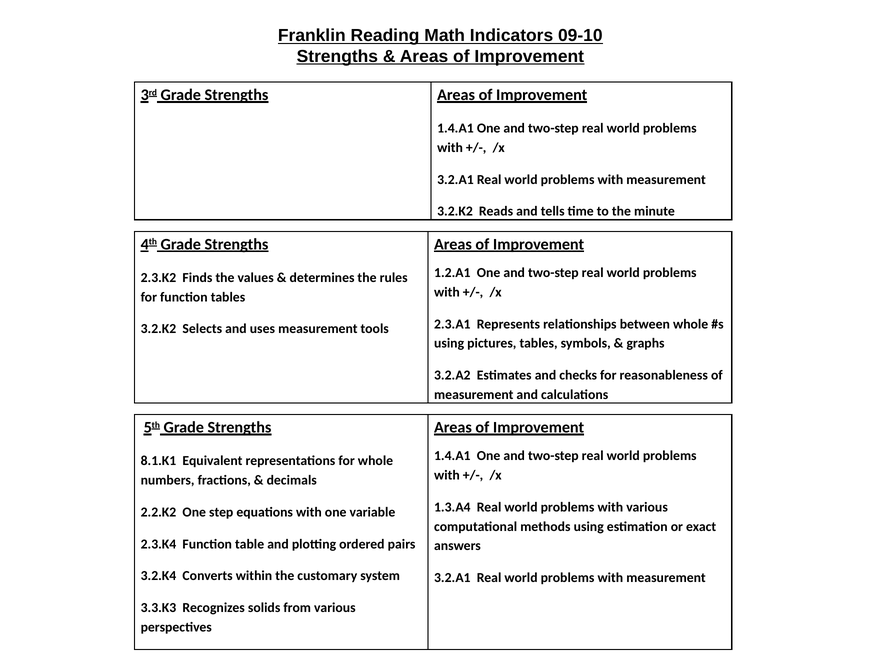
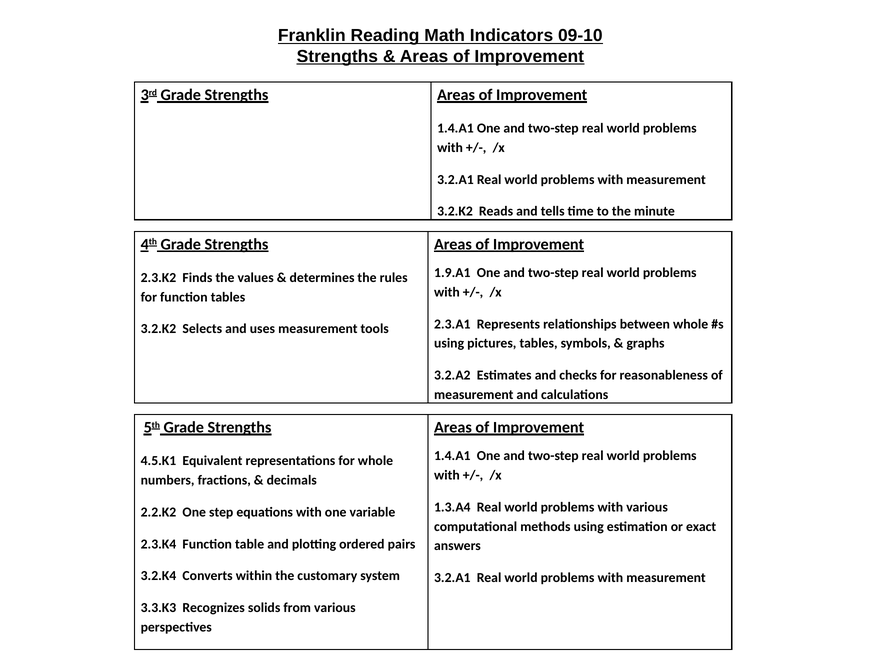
1.2.A1: 1.2.A1 -> 1.9.A1
8.1.K1: 8.1.K1 -> 4.5.K1
